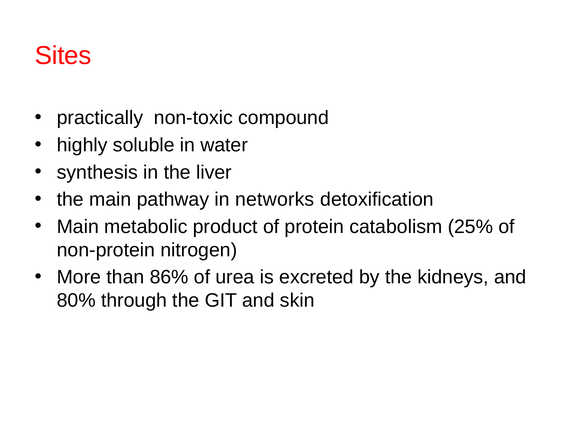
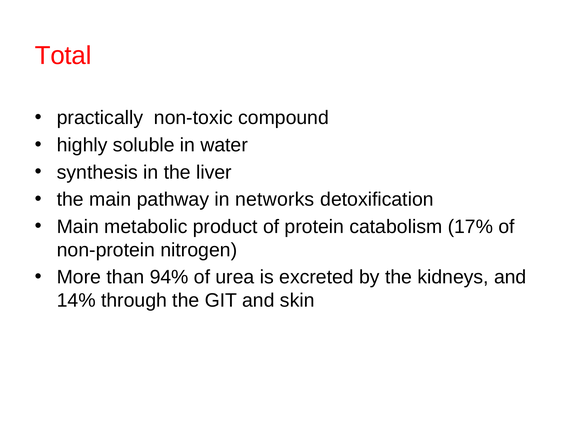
Sites: Sites -> Total
25%: 25% -> 17%
86%: 86% -> 94%
80%: 80% -> 14%
